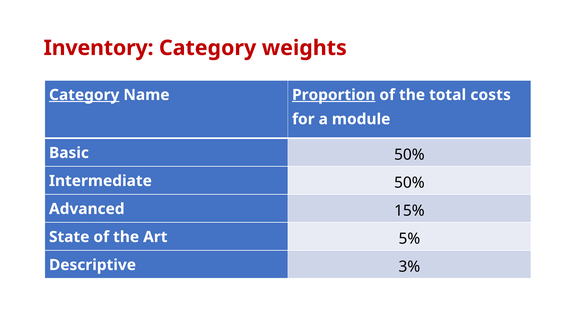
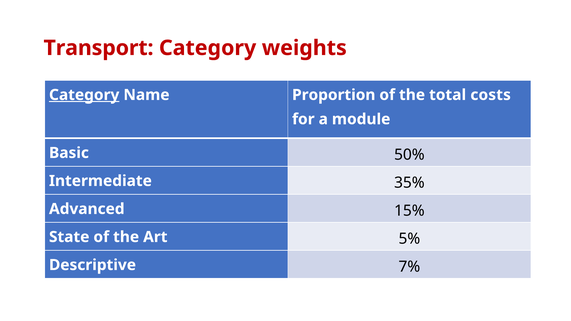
Inventory: Inventory -> Transport
Proportion underline: present -> none
Intermediate 50%: 50% -> 35%
3%: 3% -> 7%
